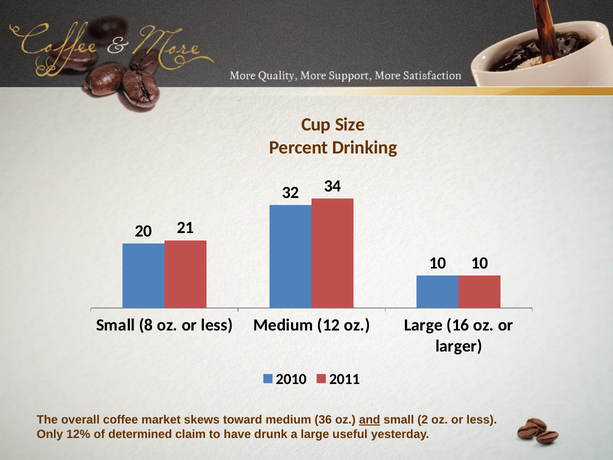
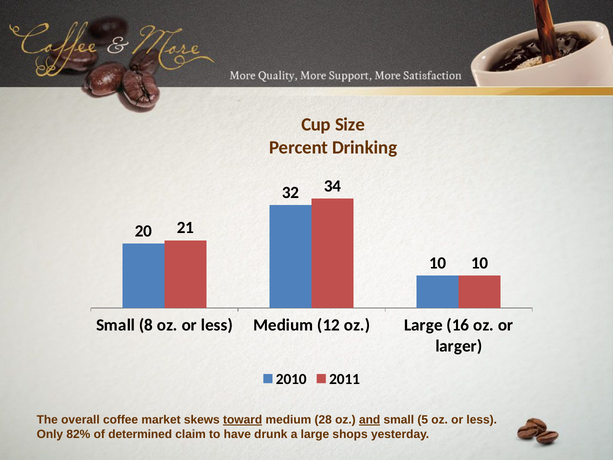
toward underline: none -> present
36: 36 -> 28
2: 2 -> 5
12%: 12% -> 82%
useful: useful -> shops
